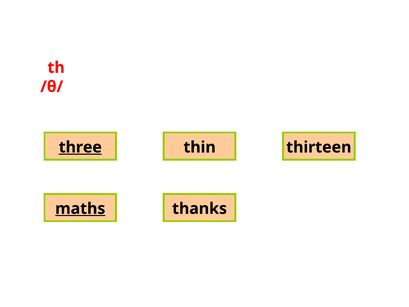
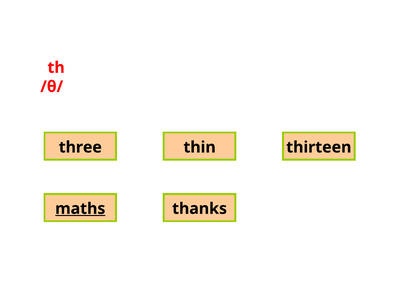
three underline: present -> none
